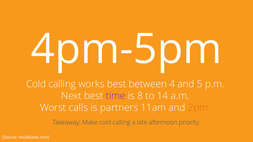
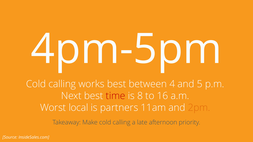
time colour: purple -> red
14: 14 -> 16
calls: calls -> local
